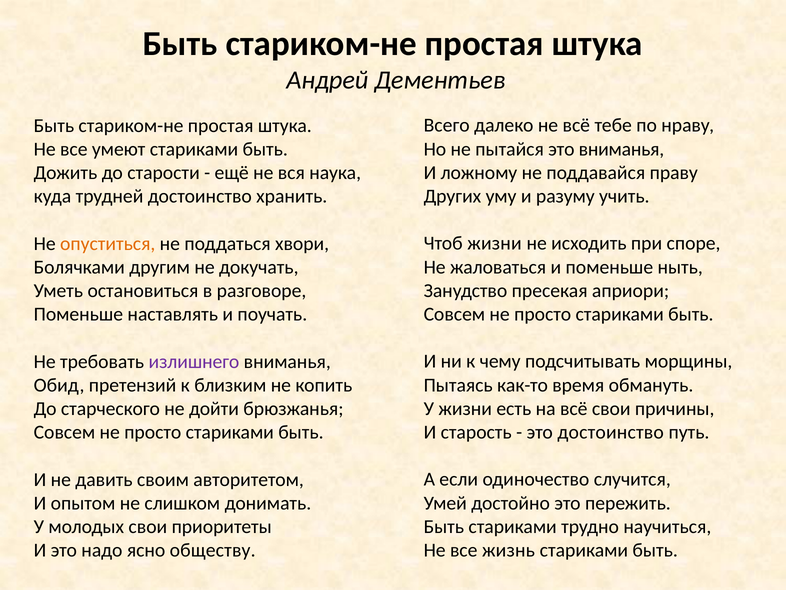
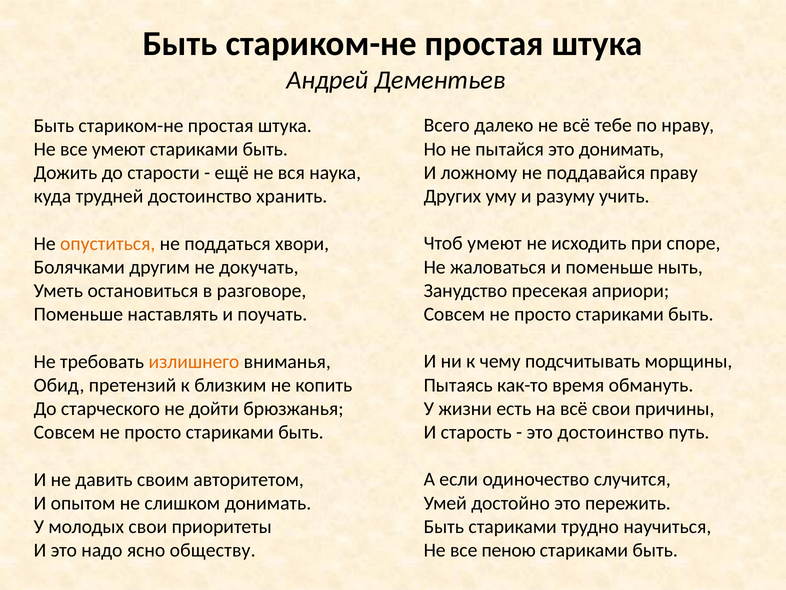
это вниманья: вниманья -> донимать
Чтоб жизни: жизни -> умеют
излишнего colour: purple -> orange
жизнь: жизнь -> пеною
